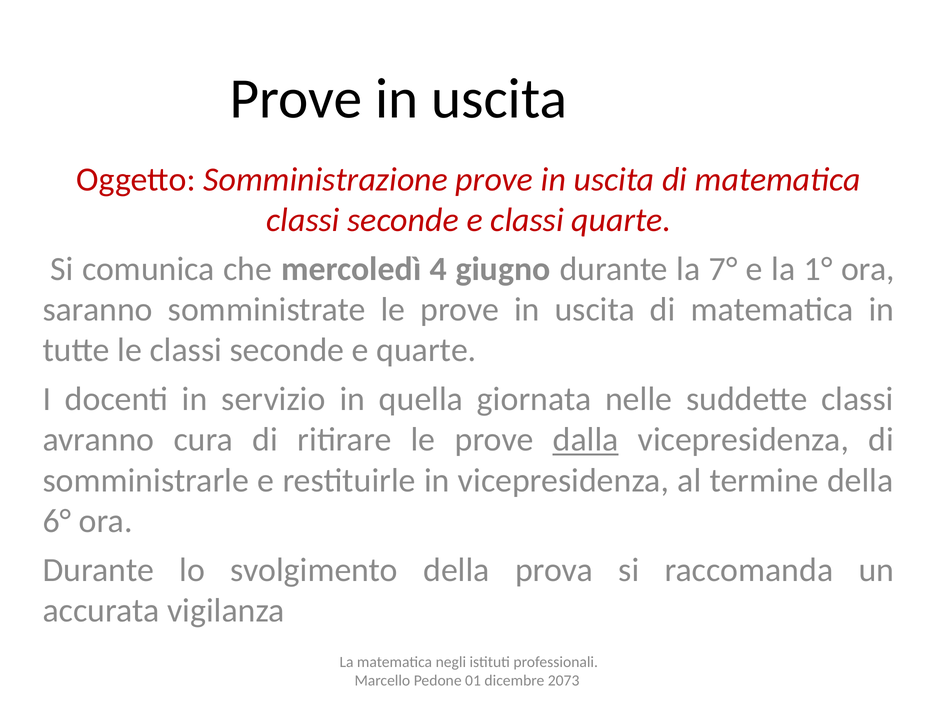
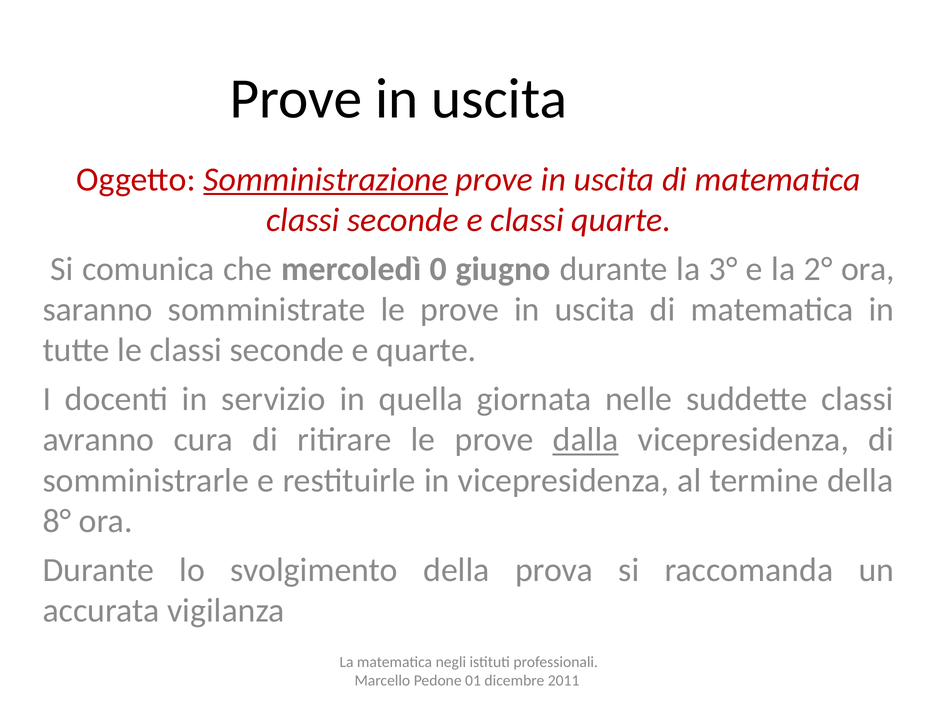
Somministrazione underline: none -> present
4: 4 -> 0
7°: 7° -> 3°
1°: 1° -> 2°
6°: 6° -> 8°
2073: 2073 -> 2011
